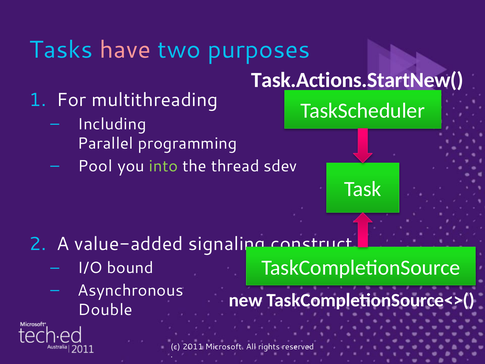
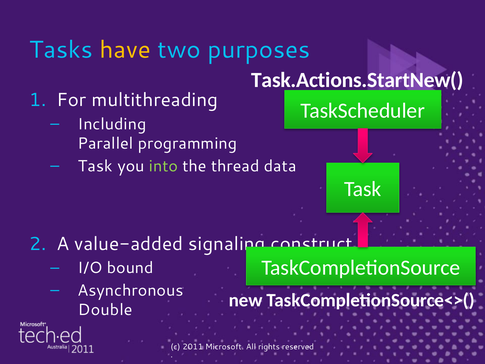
have colour: pink -> yellow
Pool at (95, 166): Pool -> Task
sdev: sdev -> data
